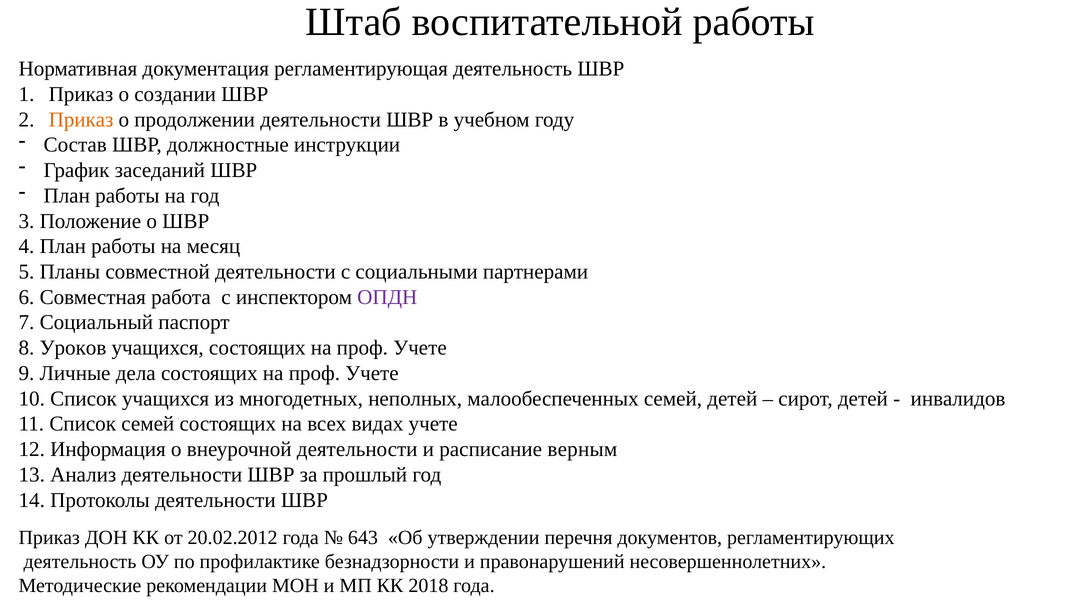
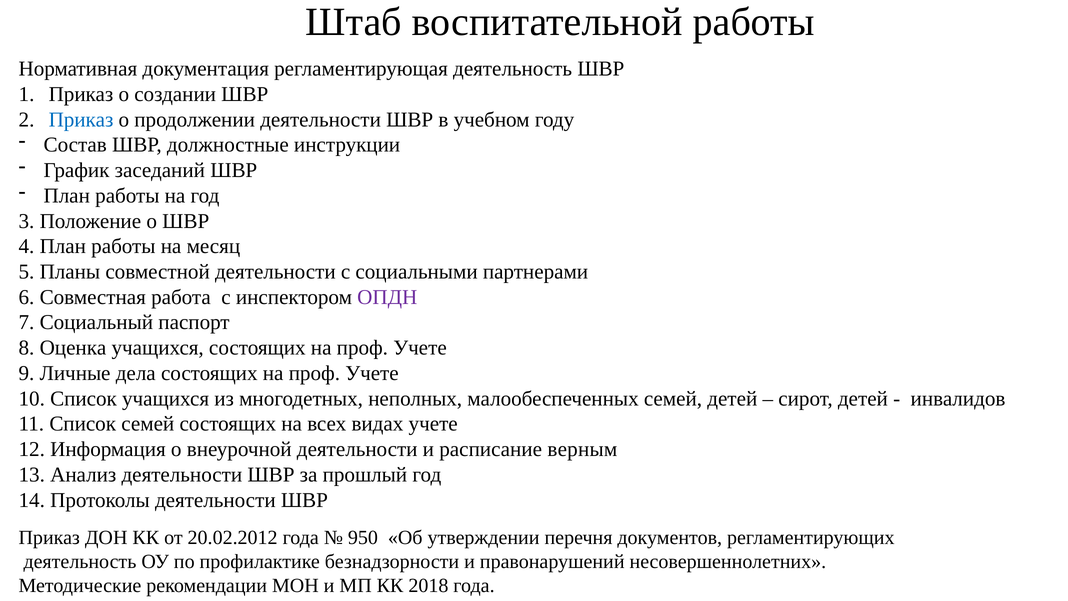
Приказ at (81, 120) colour: orange -> blue
Уроков: Уроков -> Оценка
643: 643 -> 950
